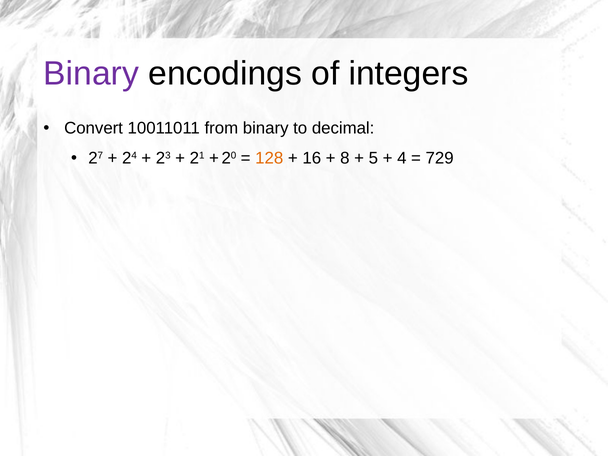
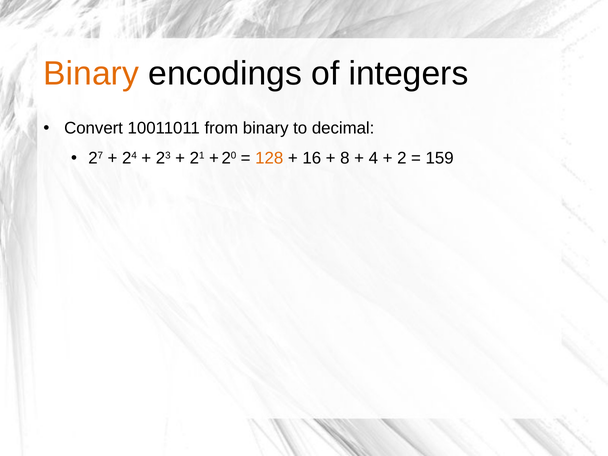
Binary at (91, 73) colour: purple -> orange
5: 5 -> 4
4: 4 -> 2
729: 729 -> 159
